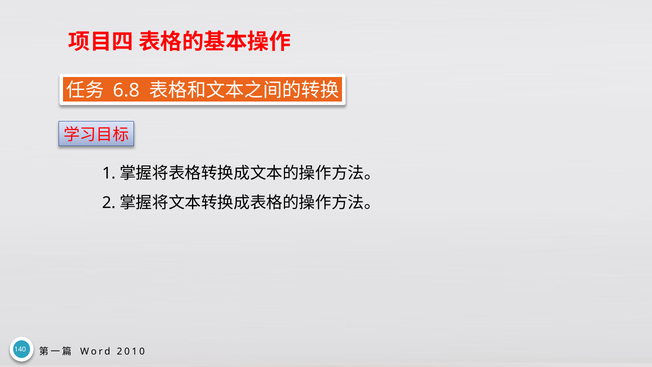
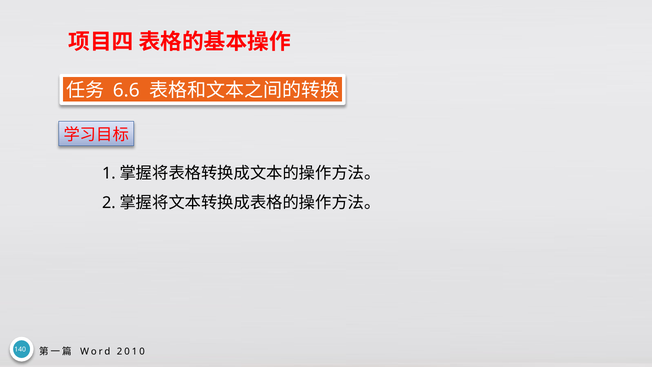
6.8: 6.8 -> 6.6
